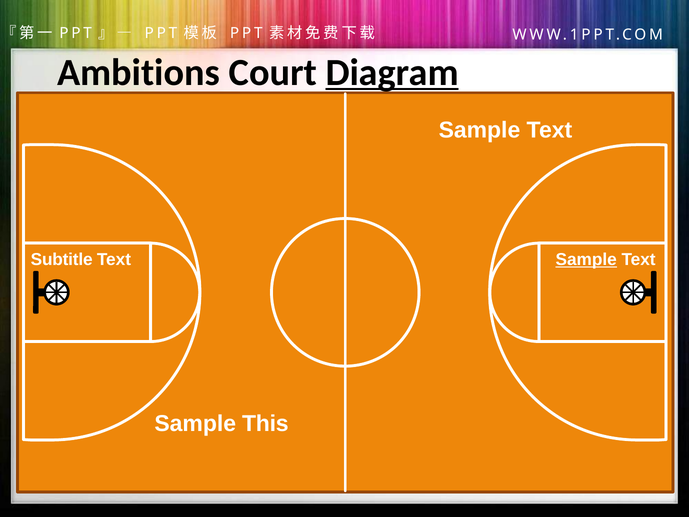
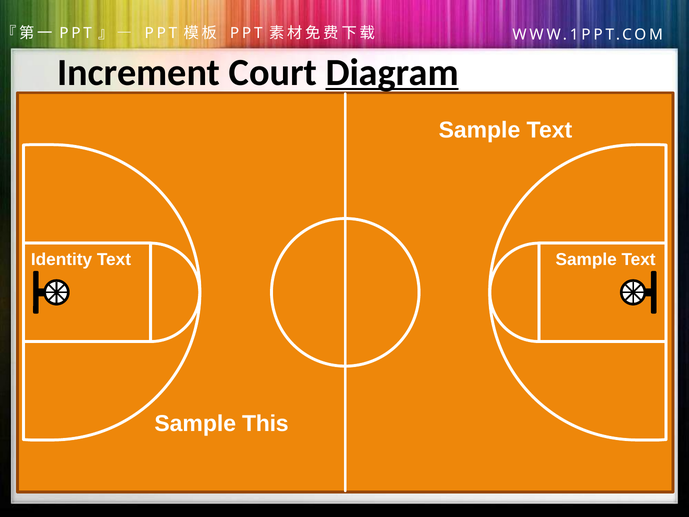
Ambitions: Ambitions -> Increment
Subtitle: Subtitle -> Identity
Sample at (586, 259) underline: present -> none
